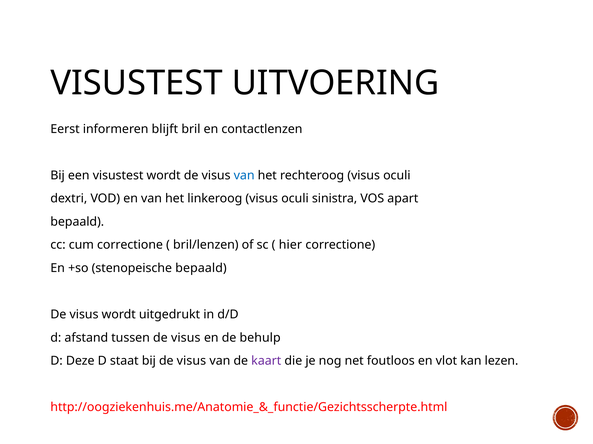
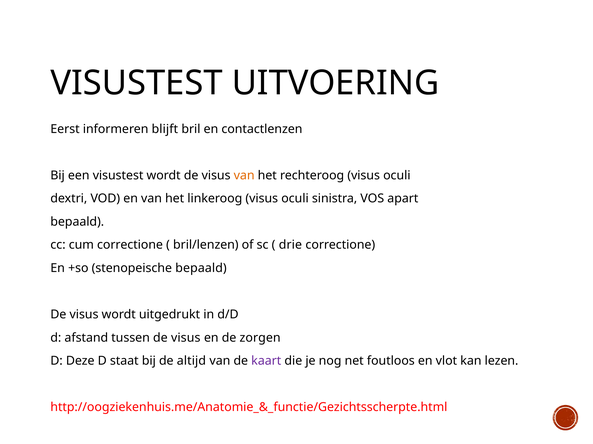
van at (244, 176) colour: blue -> orange
hier: hier -> drie
behulp: behulp -> zorgen
bij de visus: visus -> altijd
